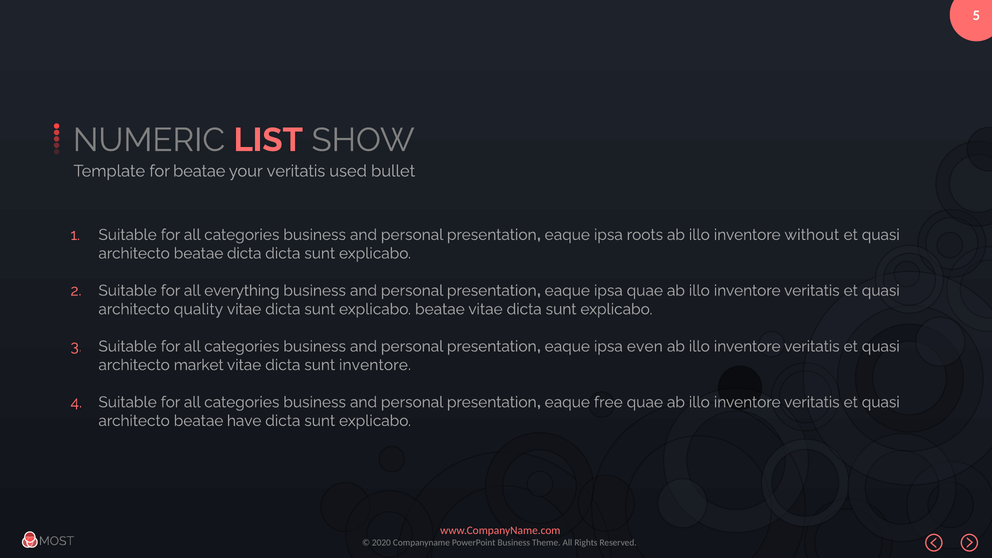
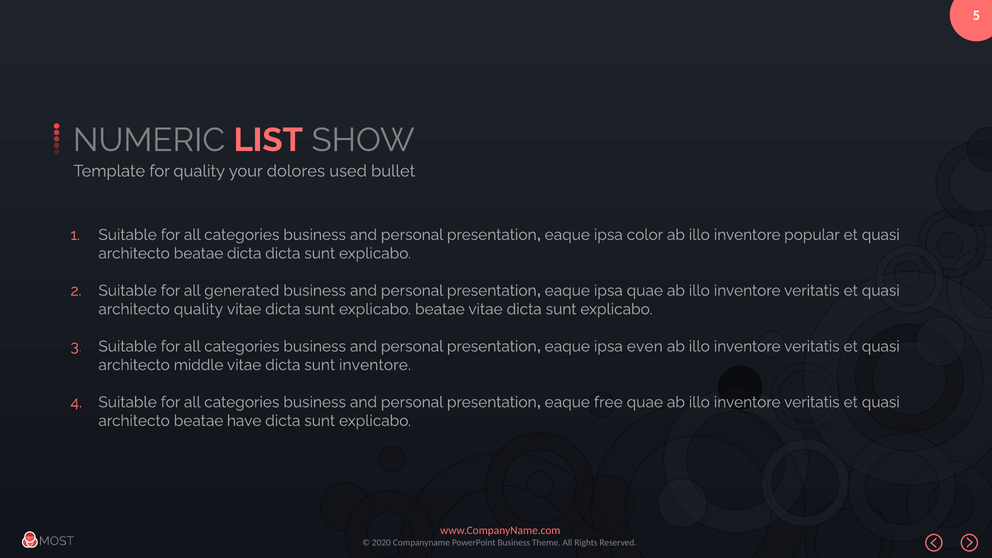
for beatae: beatae -> quality
your veritatis: veritatis -> dolores
roots: roots -> color
without: without -> popular
everything: everything -> generated
market: market -> middle
